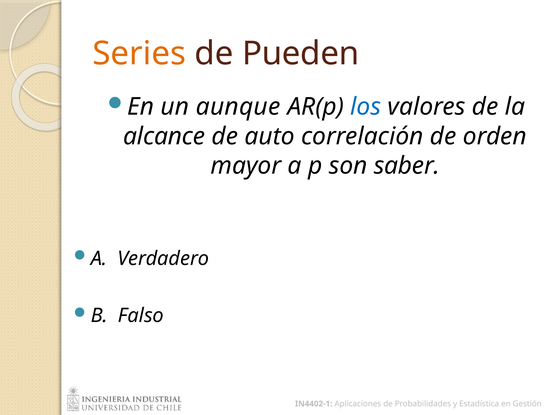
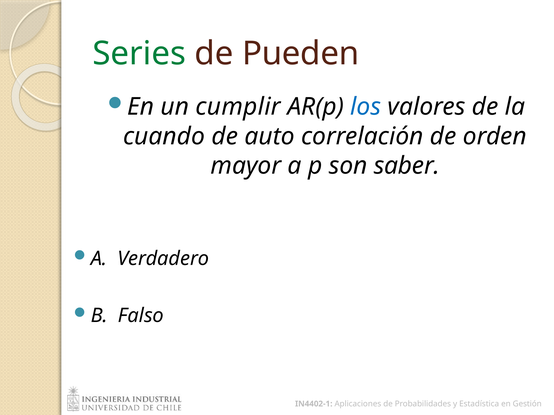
Series colour: orange -> green
aunque: aunque -> cumplir
alcance: alcance -> cuando
